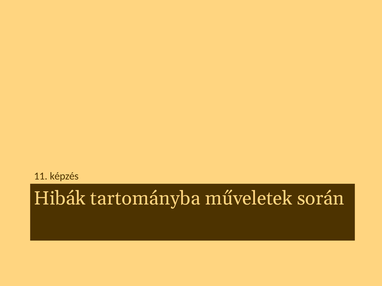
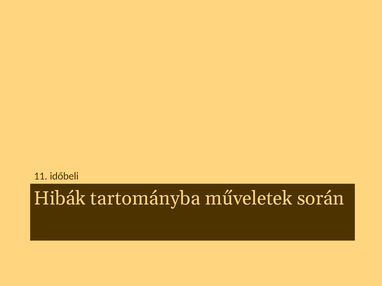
képzés: képzés -> időbeli
